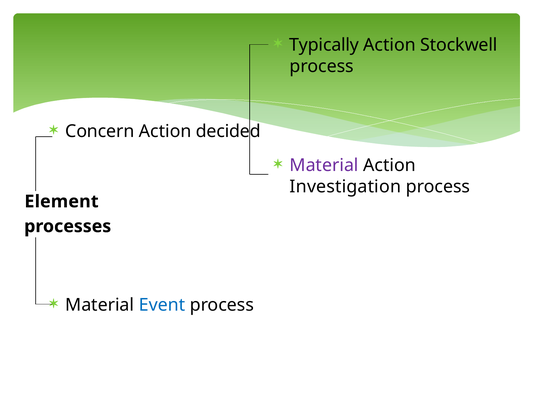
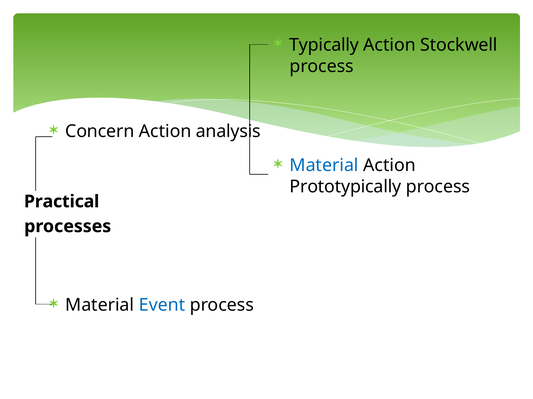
decided: decided -> analysis
Material at (324, 166) colour: purple -> blue
Investigation: Investigation -> Prototypically
Element: Element -> Practical
